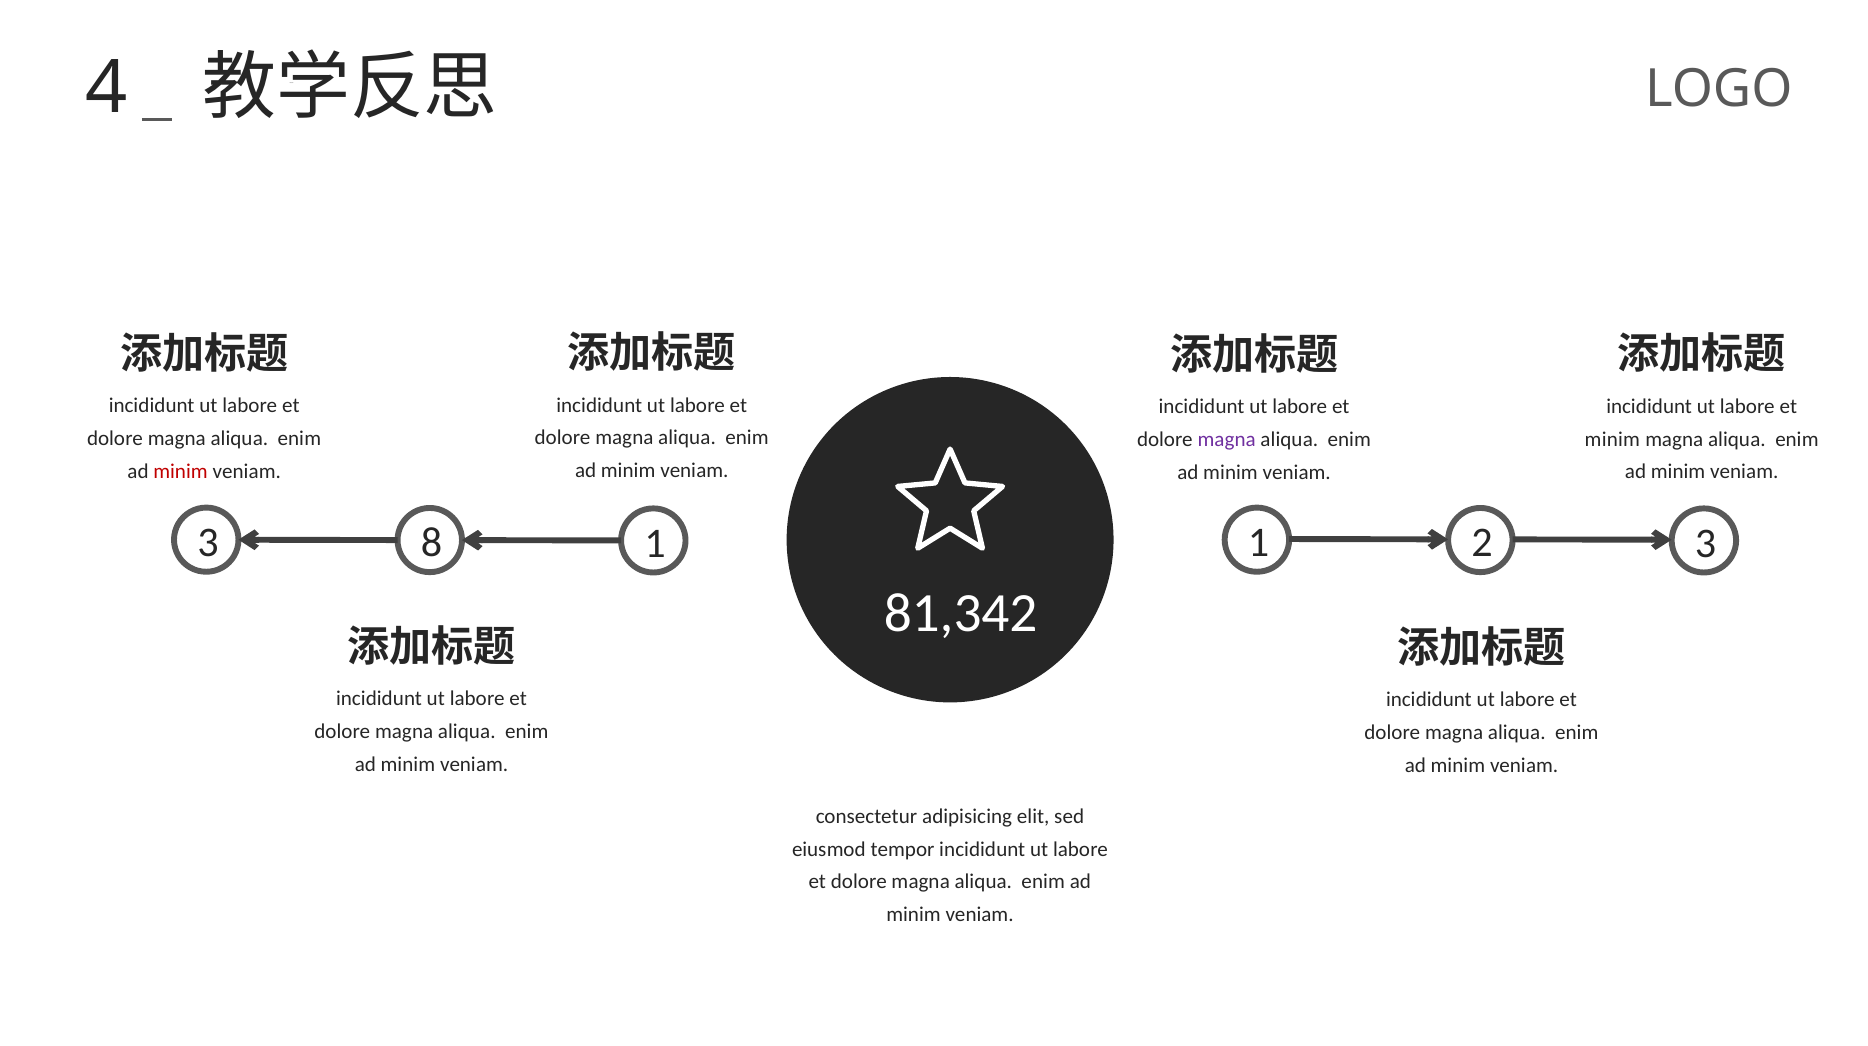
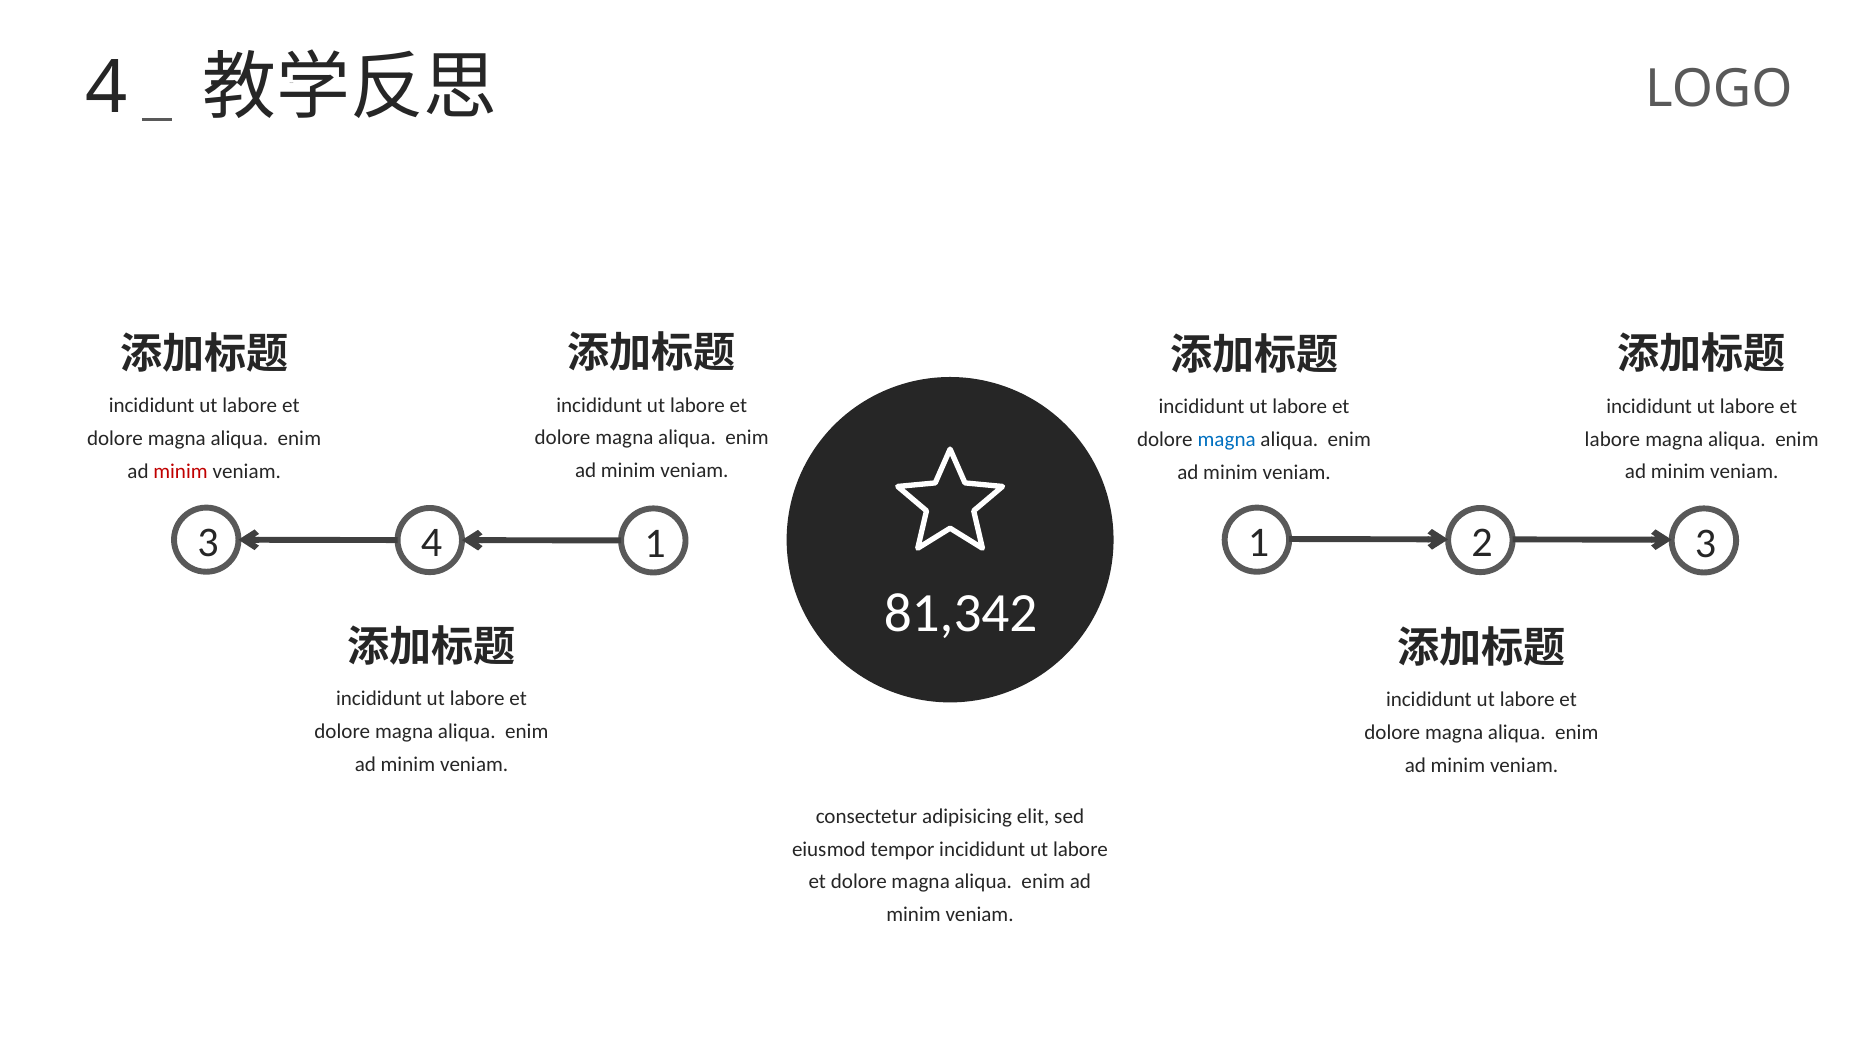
minim at (1612, 439): minim -> labore
magna at (1227, 440) colour: purple -> blue
3 8: 8 -> 4
